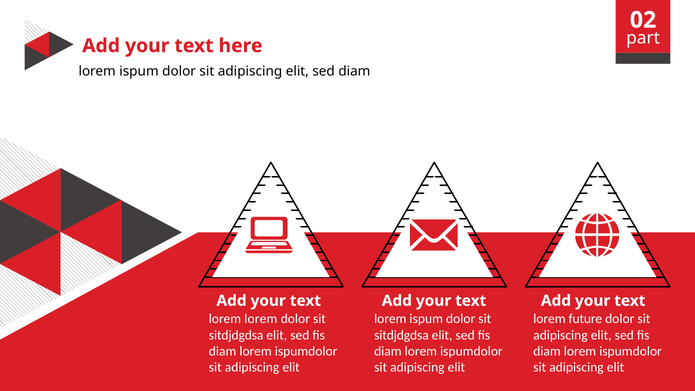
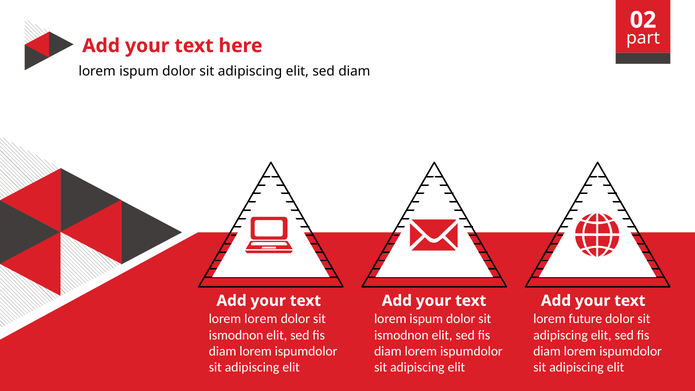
sitdjdgdsa at (236, 335): sitdjdgdsa -> ismodnon
sitdjdgdsa at (401, 335): sitdjdgdsa -> ismodnon
